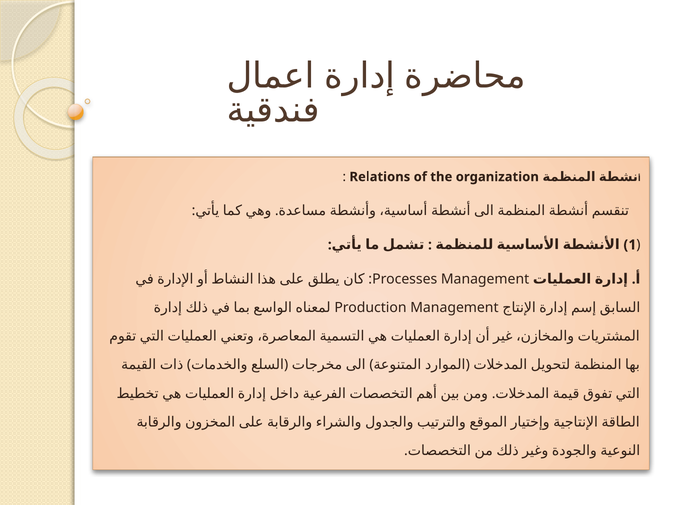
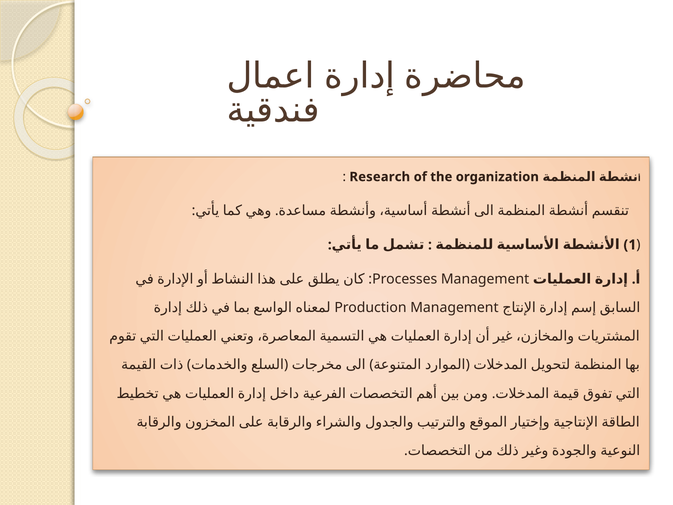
Relations: Relations -> Research
